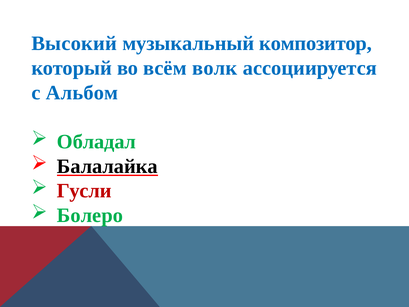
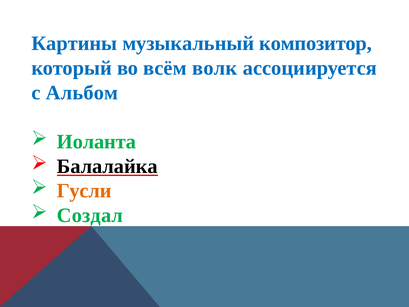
Высокий: Высокий -> Картины
Обладал: Обладал -> Иоланта
Гусли colour: red -> orange
Болеро: Болеро -> Создал
